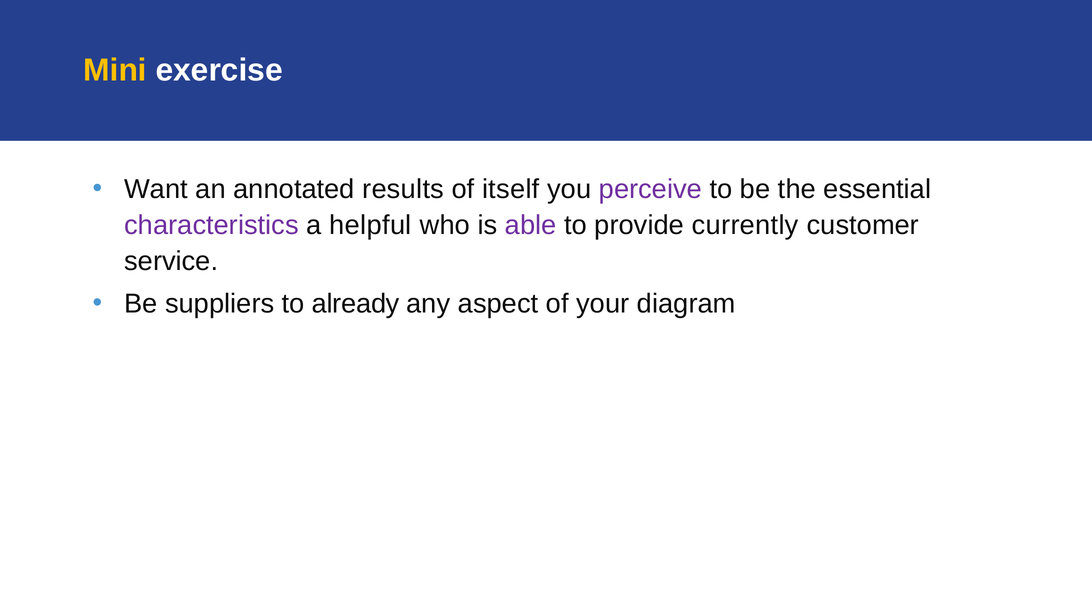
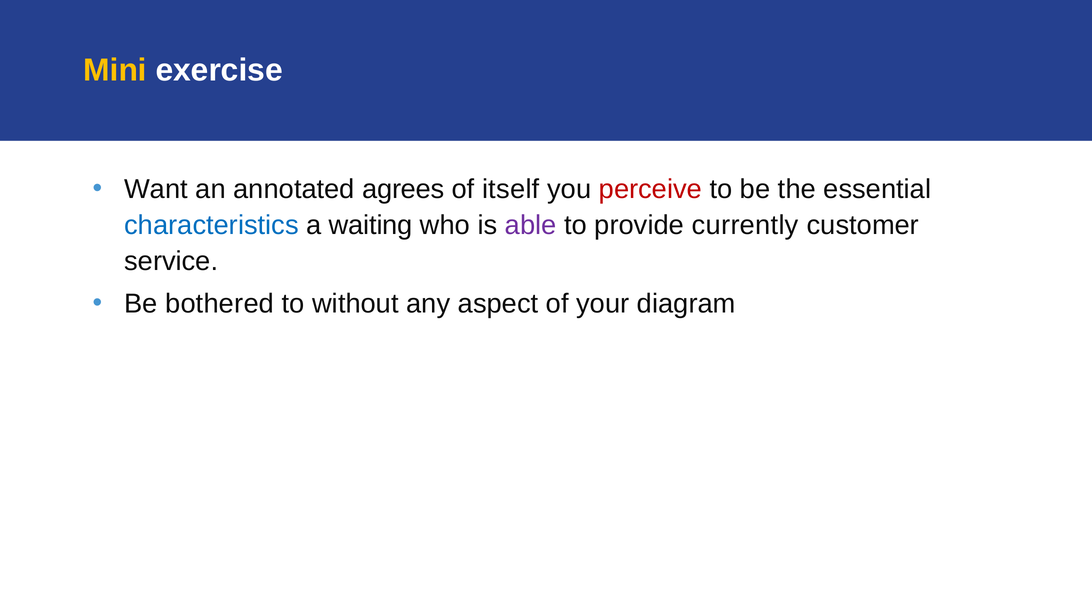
results: results -> agrees
perceive colour: purple -> red
characteristics colour: purple -> blue
helpful: helpful -> waiting
suppliers: suppliers -> bothered
already: already -> without
